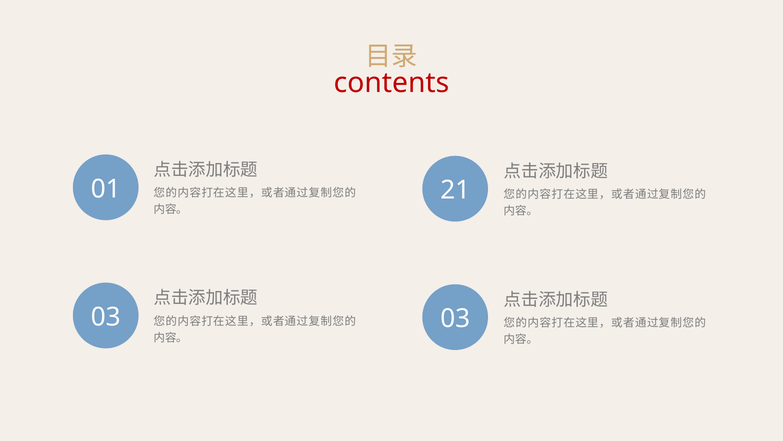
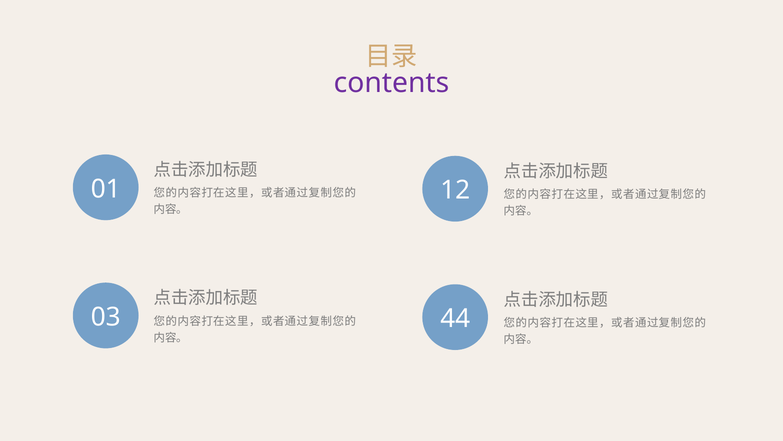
contents colour: red -> purple
21: 21 -> 12
03 03: 03 -> 44
